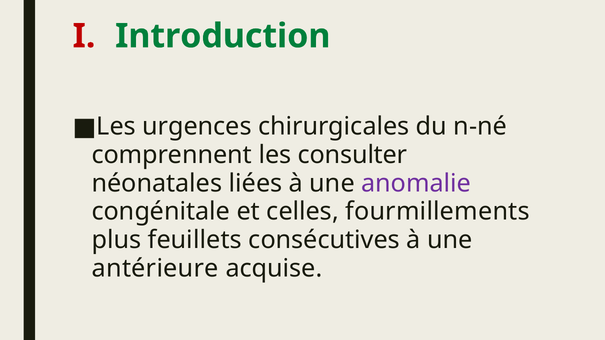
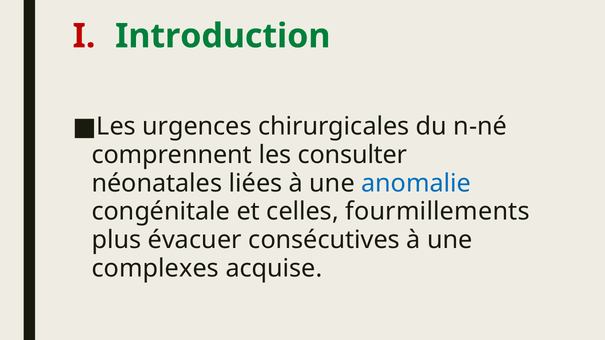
anomalie colour: purple -> blue
feuillets: feuillets -> évacuer
antérieure: antérieure -> complexes
